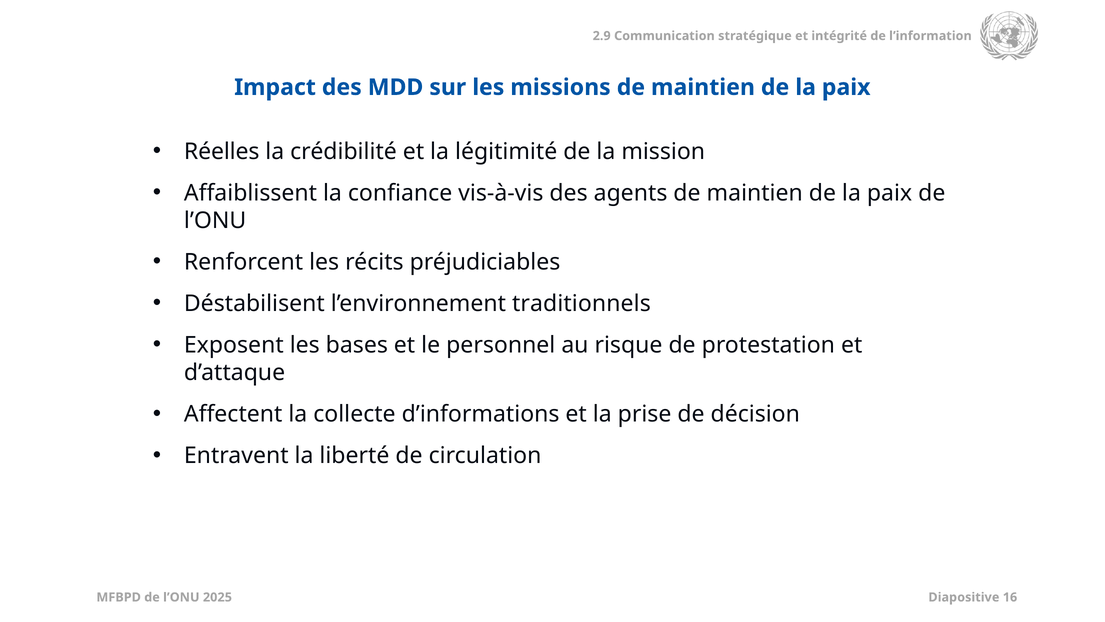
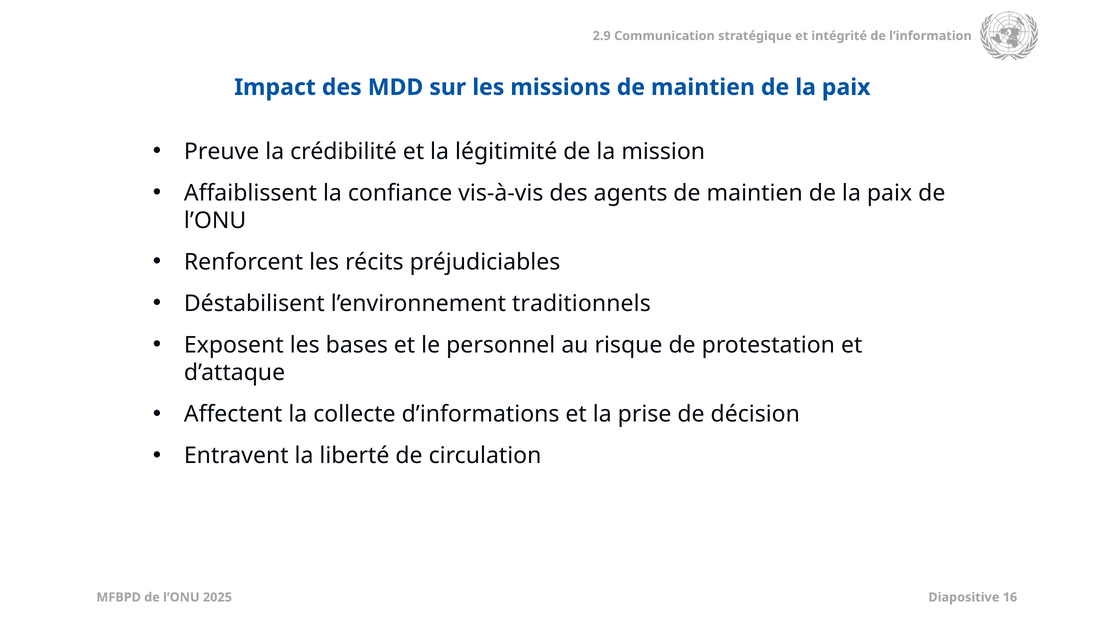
Réelles: Réelles -> Preuve
